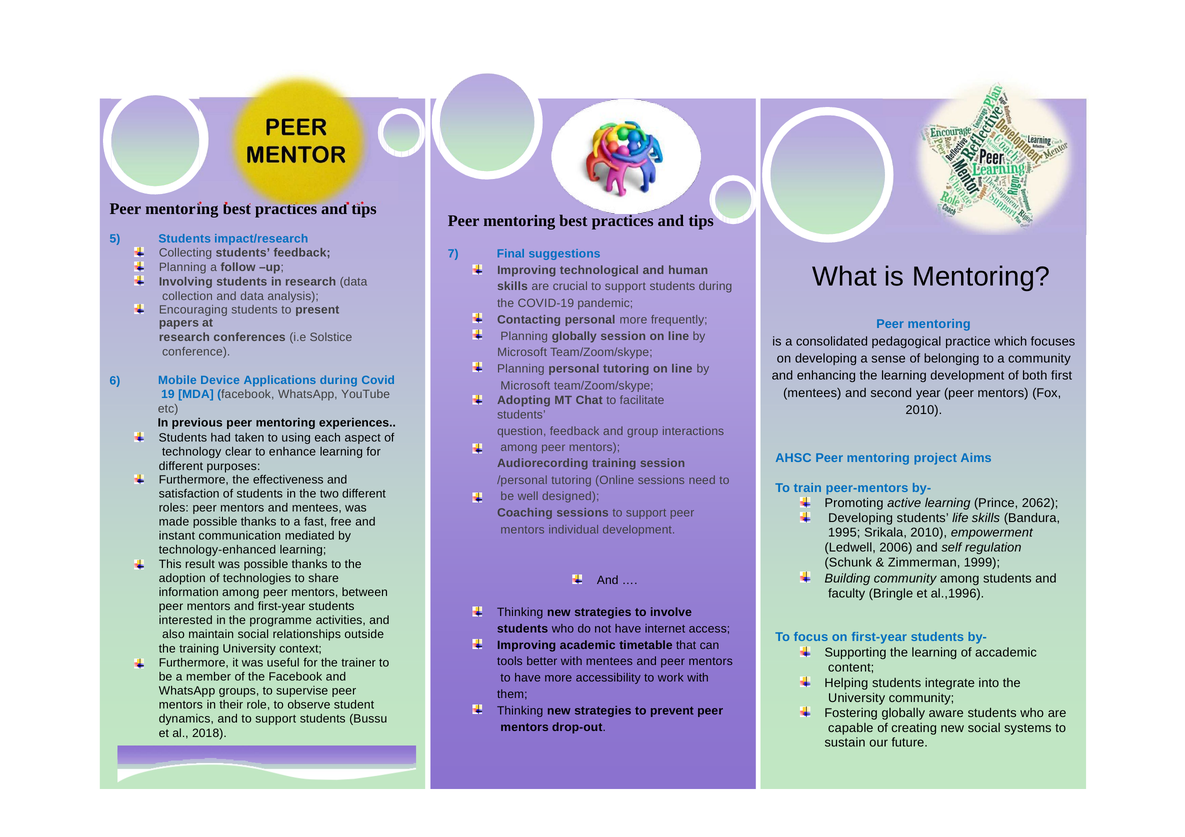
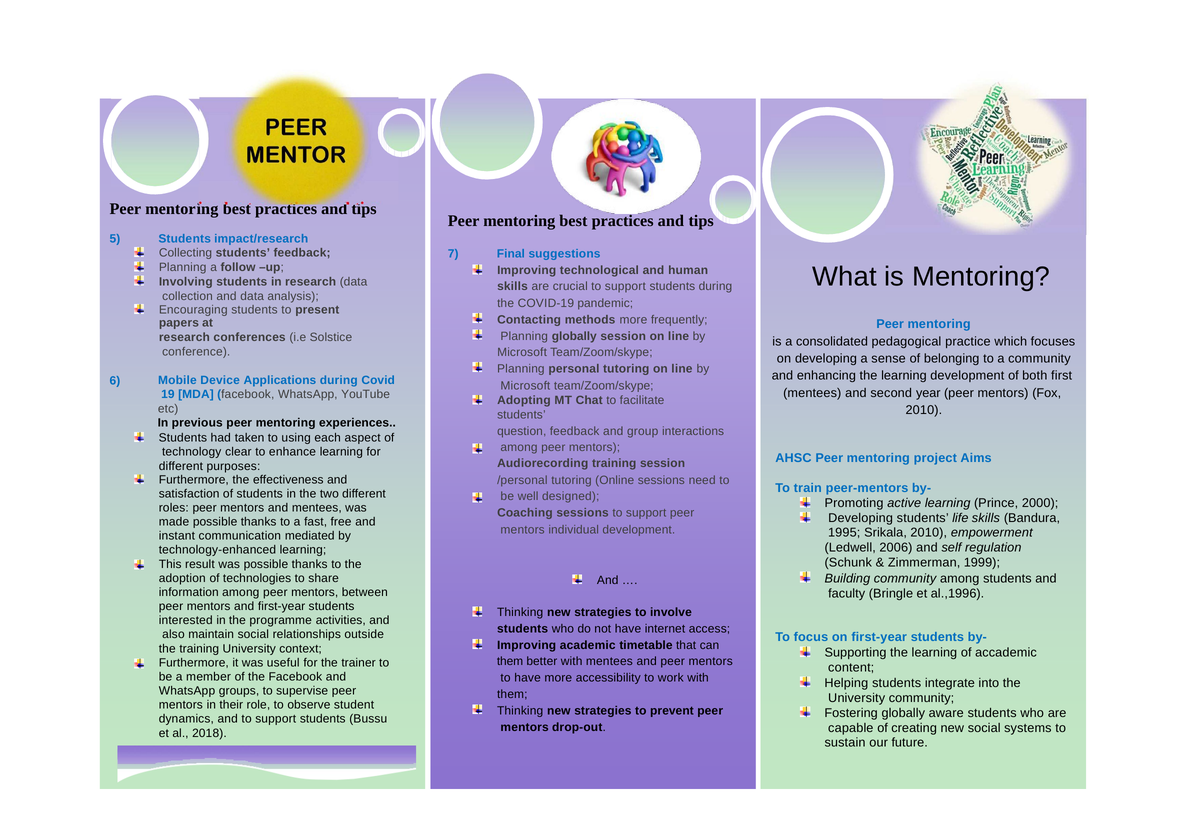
Contacting personal: personal -> methods
2062: 2062 -> 2000
tools at (510, 662): tools -> them
